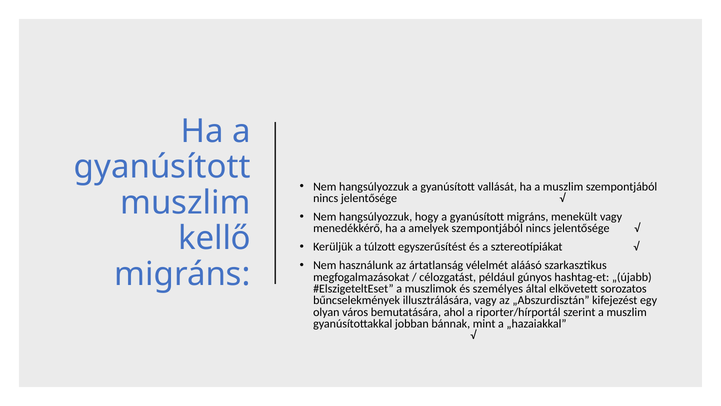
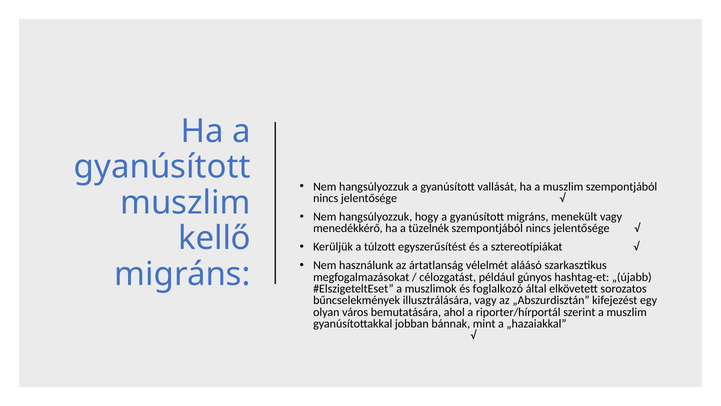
amelyek: amelyek -> tüzelnék
személyes: személyes -> foglalkozó
